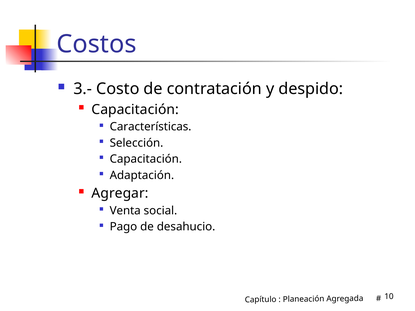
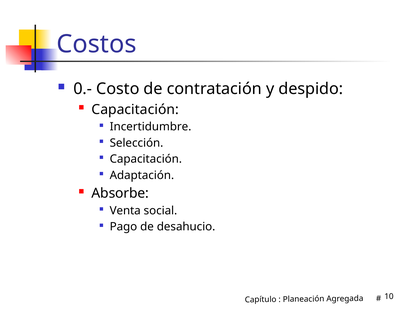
3.-: 3.- -> 0.-
Características: Características -> Incertidumbre
Agregar: Agregar -> Absorbe
